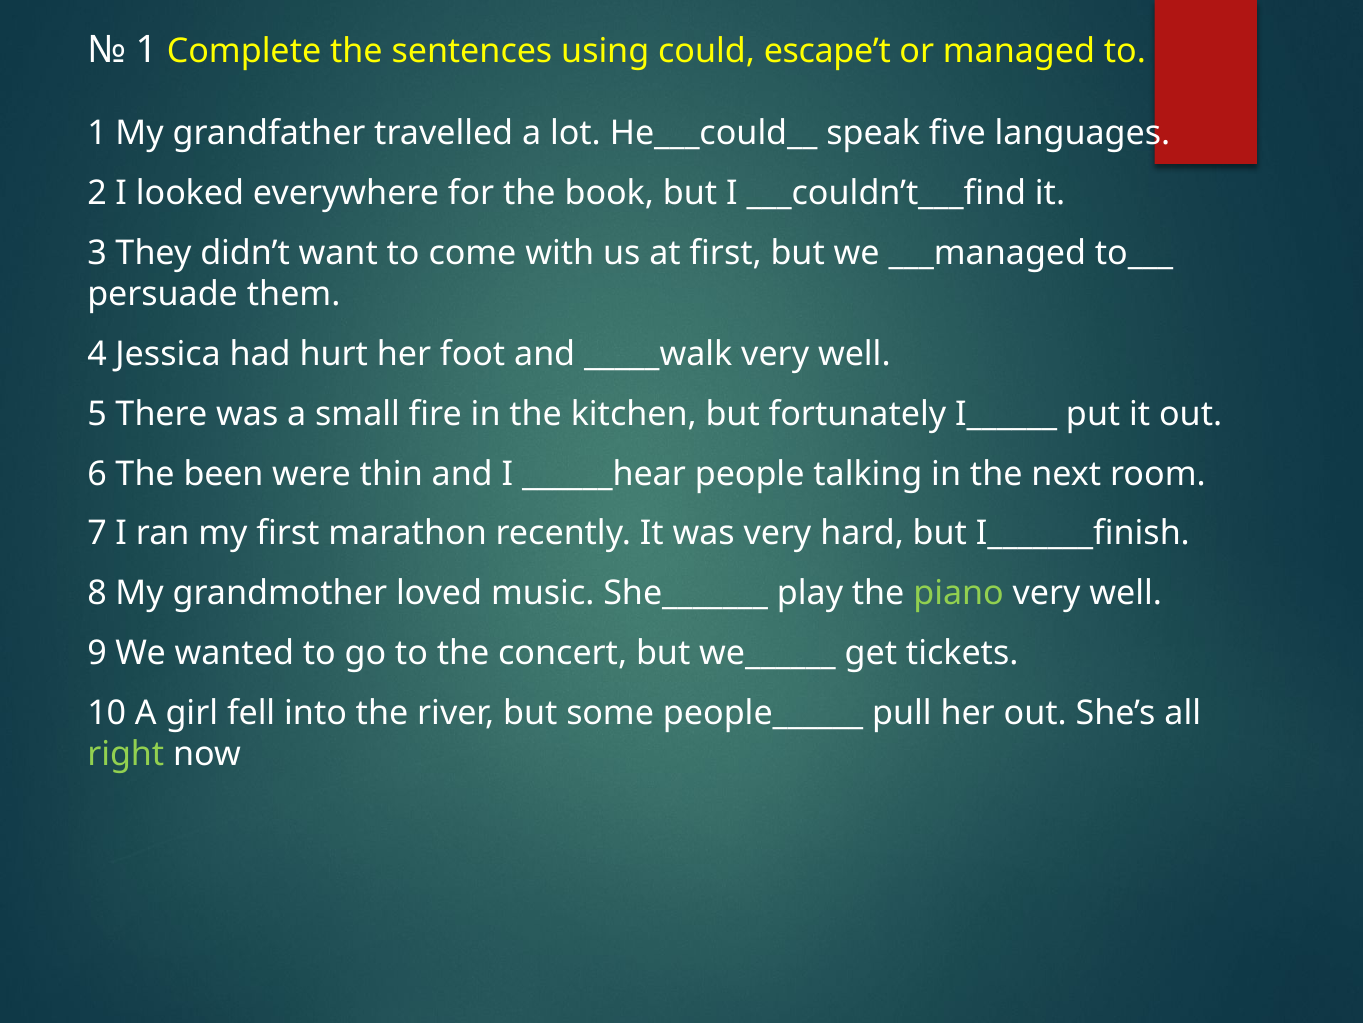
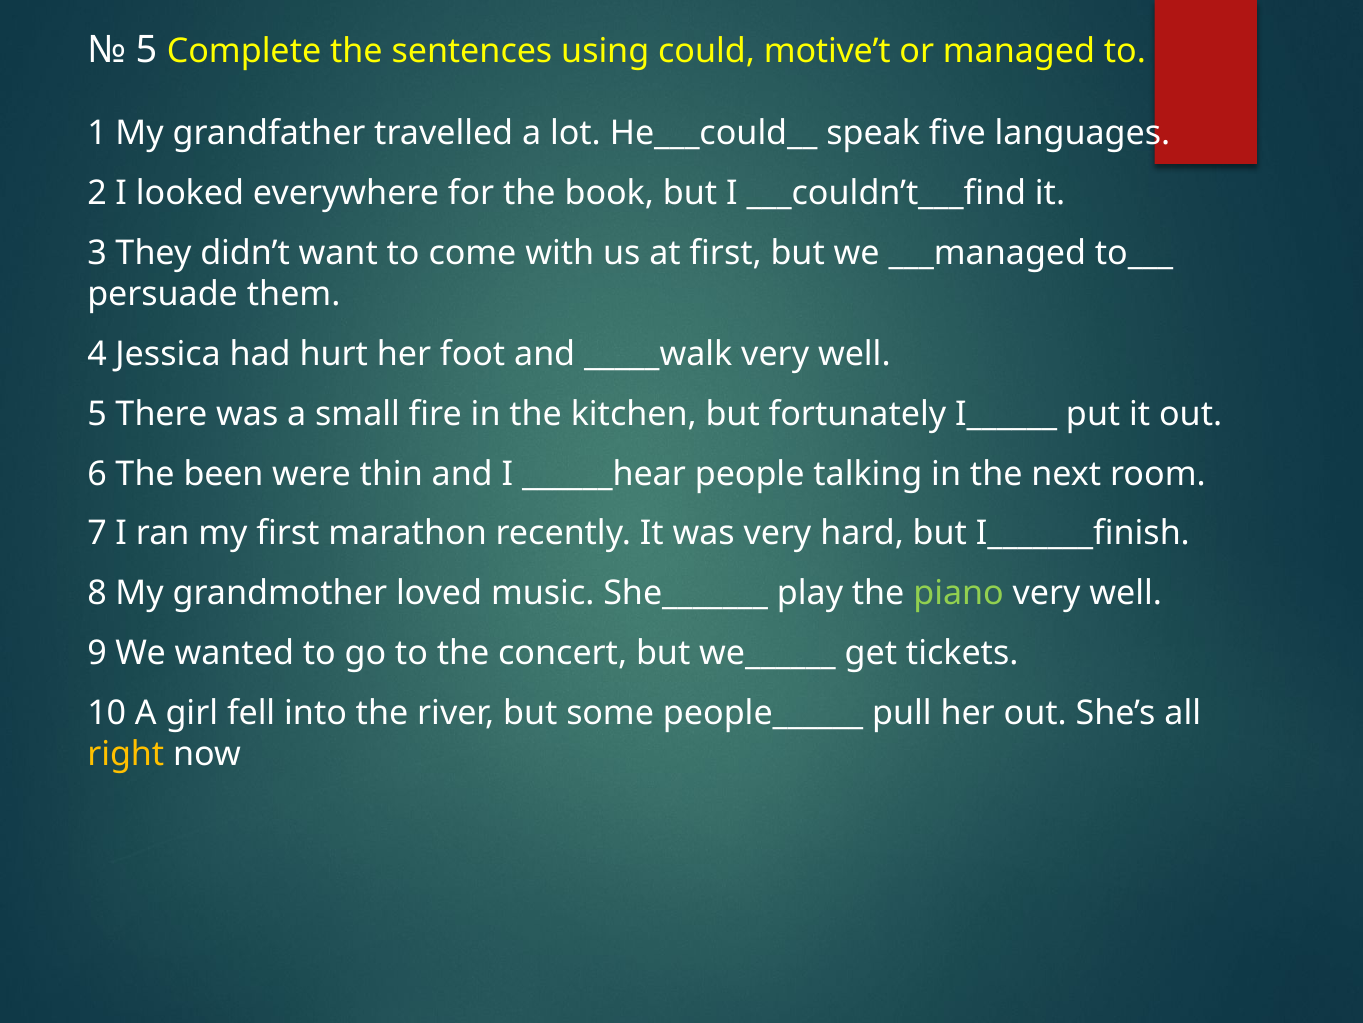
1 at (146, 50): 1 -> 5
escape’t: escape’t -> motive’t
right colour: light green -> yellow
